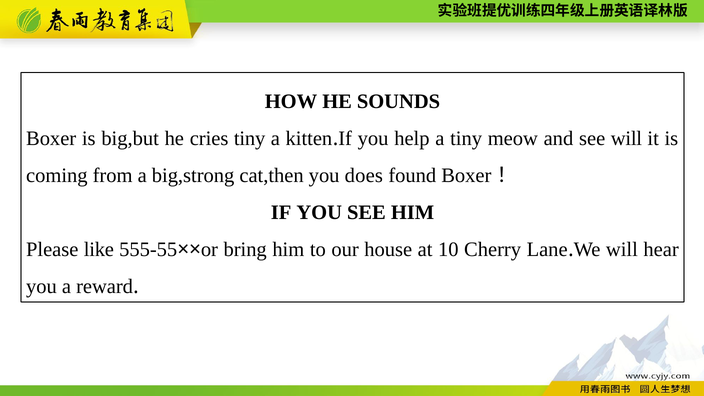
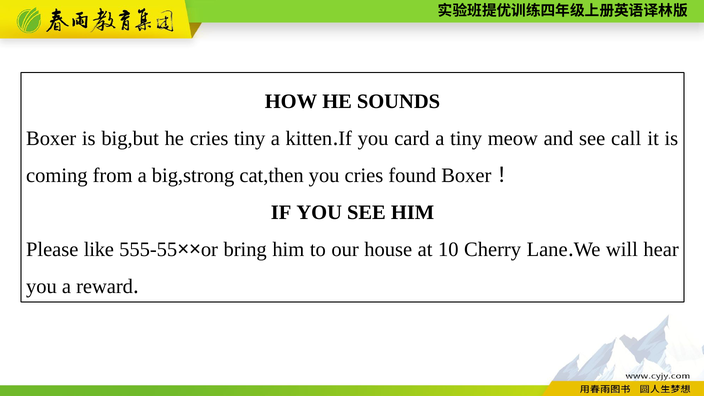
help: help -> card
see will: will -> call
you does: does -> cries
